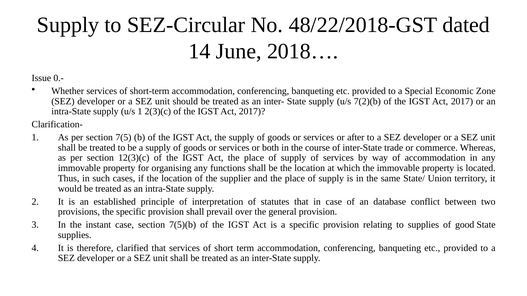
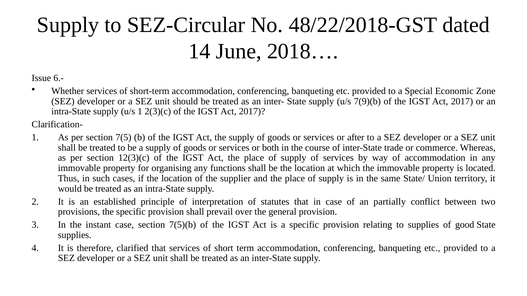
0.-: 0.- -> 6.-
7(2)(b: 7(2)(b -> 7(9)(b
database: database -> partially
